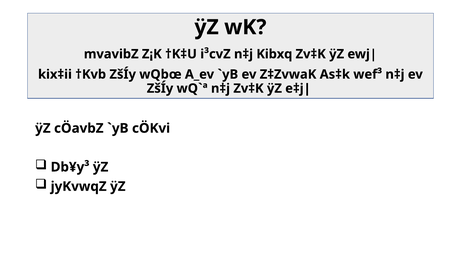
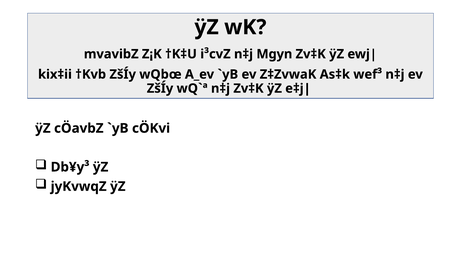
Kibxq: Kibxq -> Mgyn
